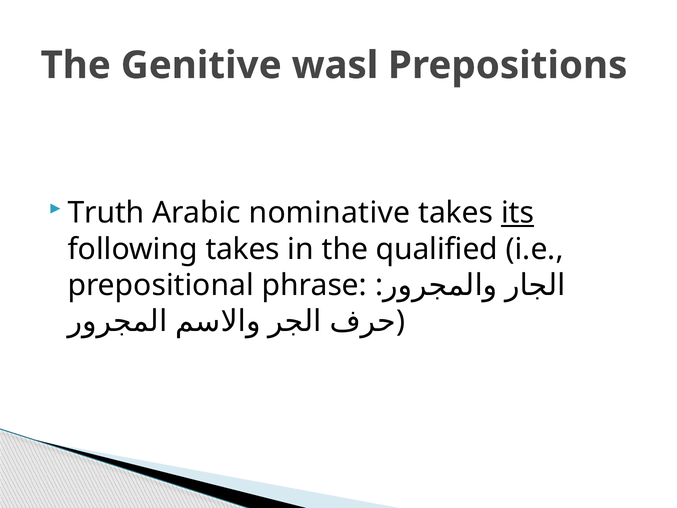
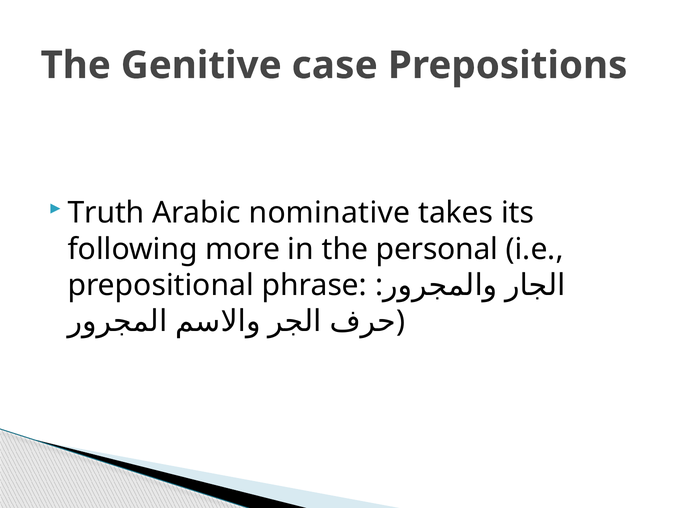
wasl: wasl -> case
its underline: present -> none
following takes: takes -> more
qualified: qualified -> personal
